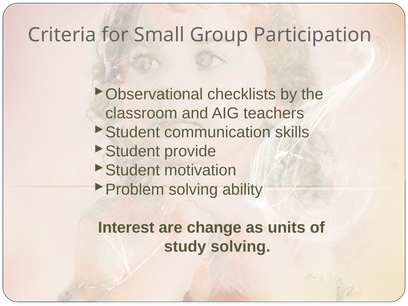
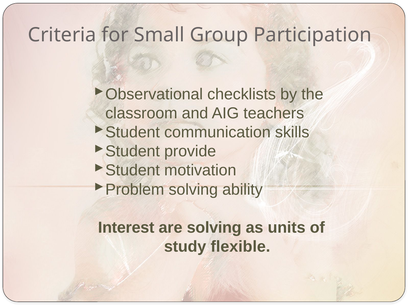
are change: change -> solving
study solving: solving -> flexible
